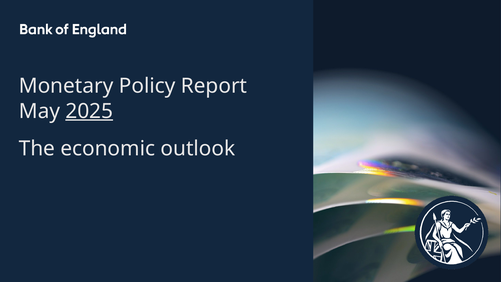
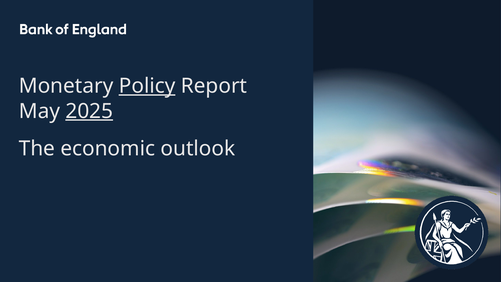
Policy underline: none -> present
